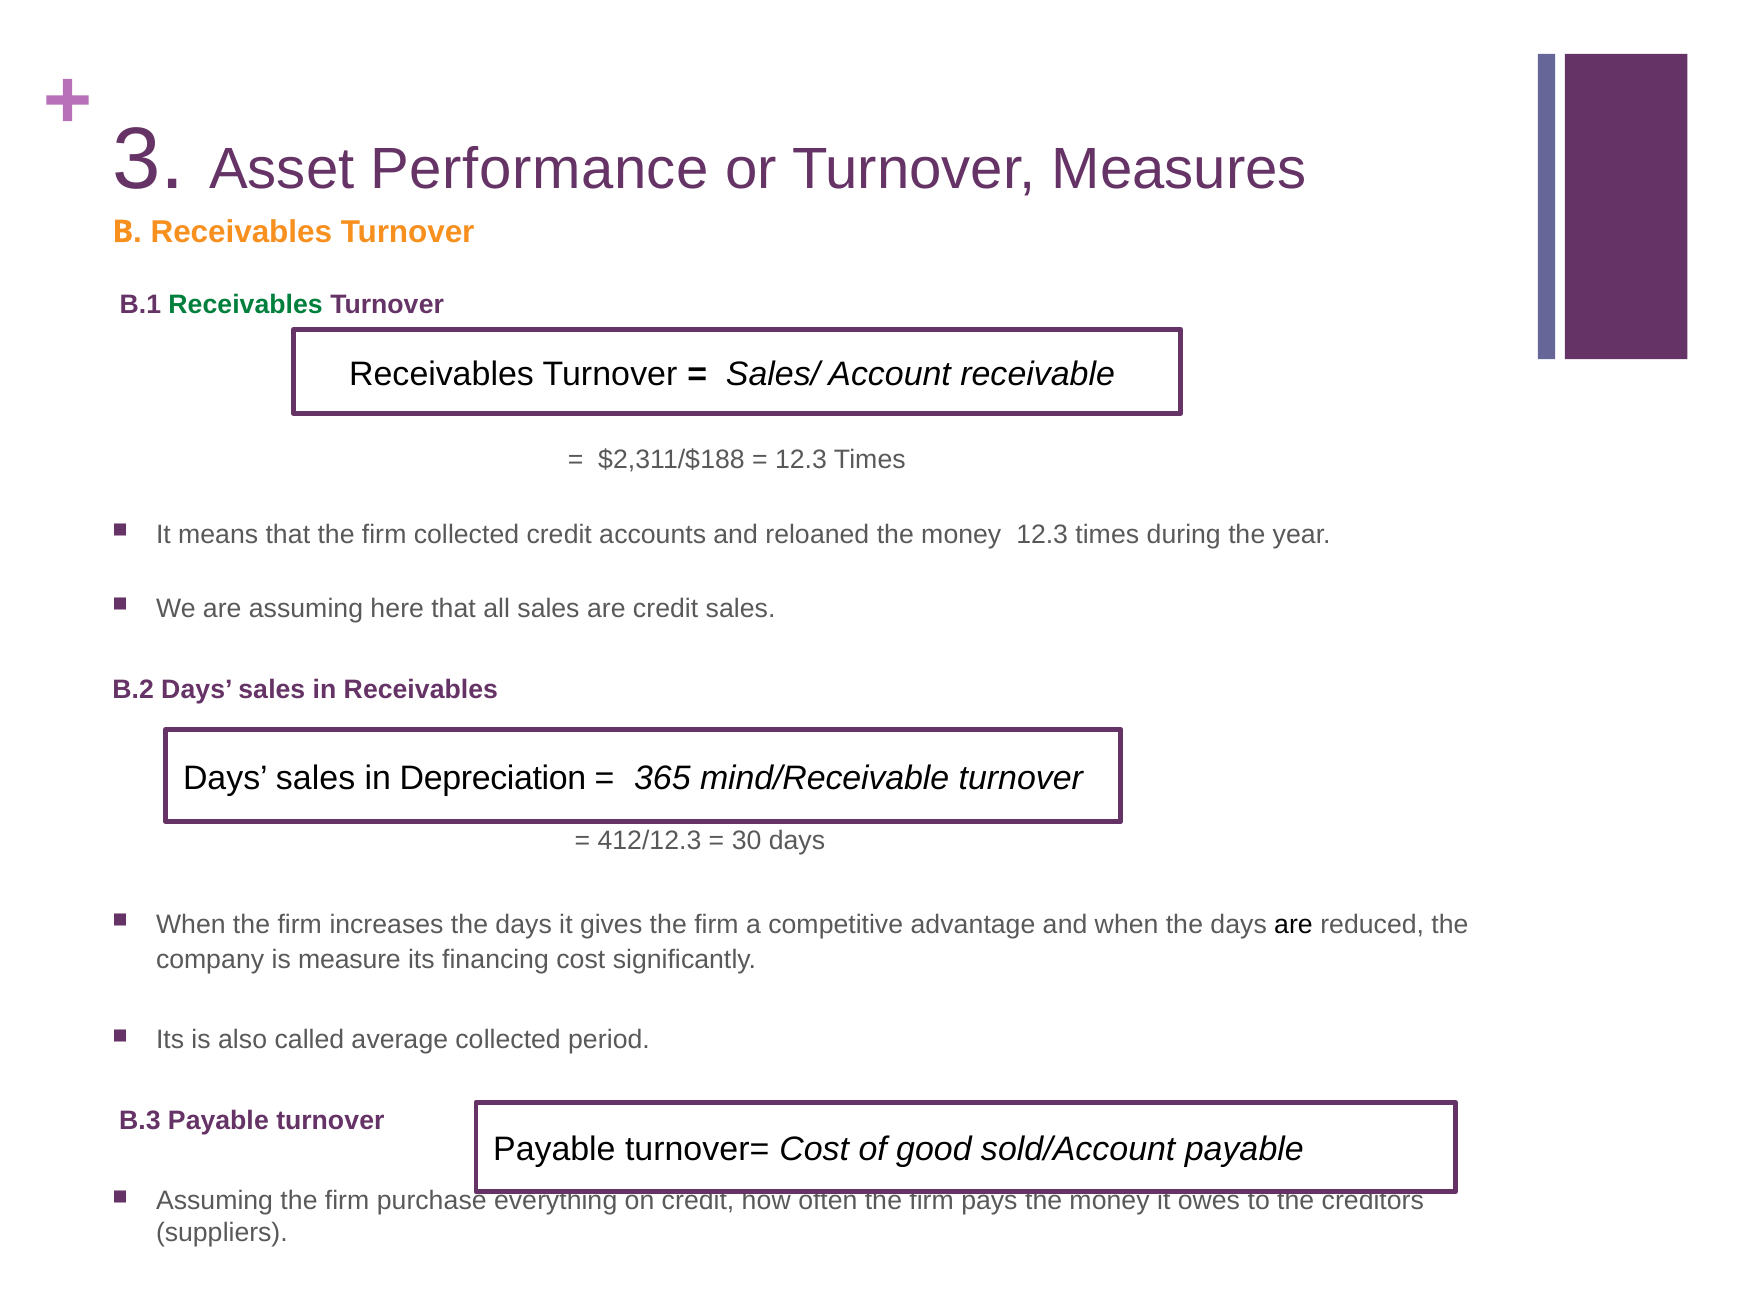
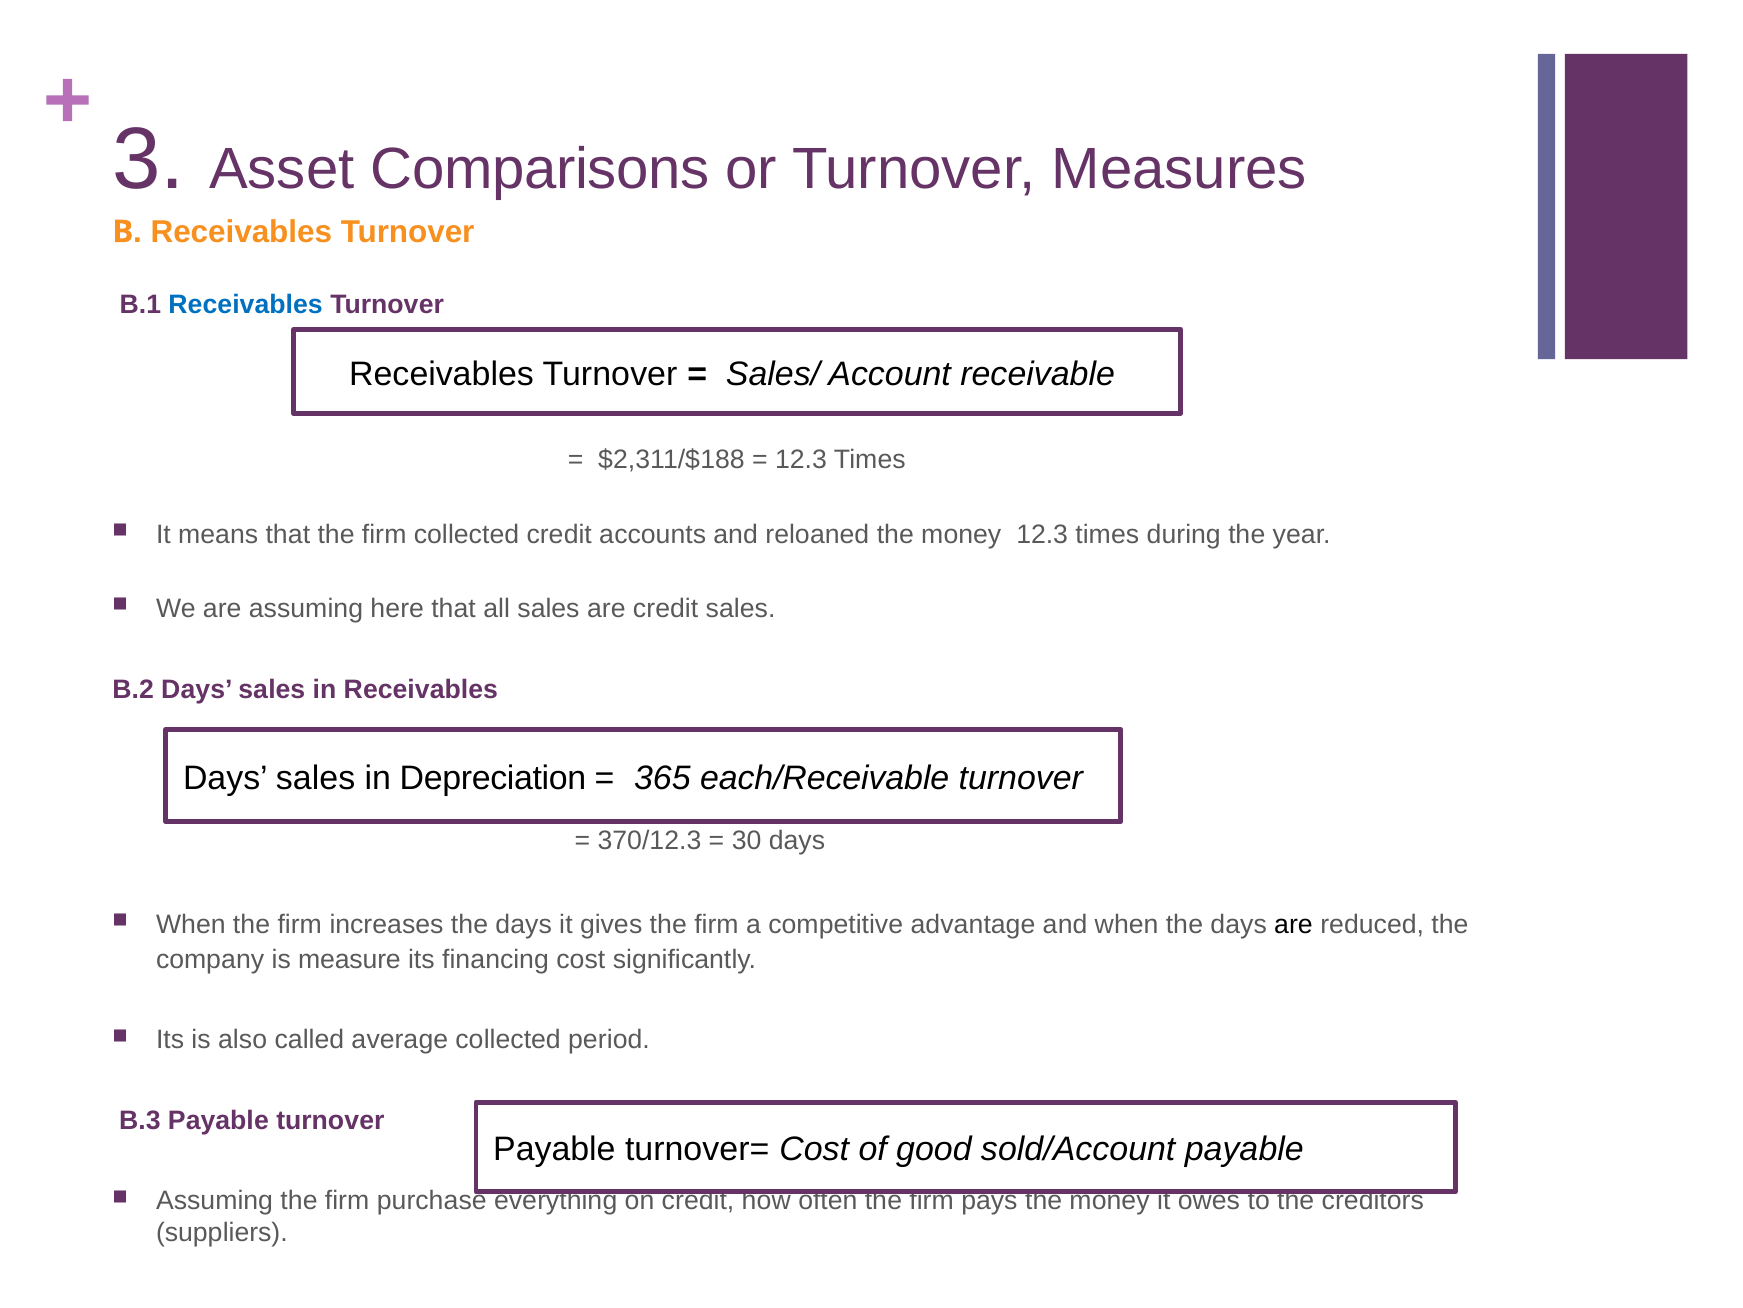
Performance: Performance -> Comparisons
Receivables at (246, 305) colour: green -> blue
mind/Receivable: mind/Receivable -> each/Receivable
412/12.3: 412/12.3 -> 370/12.3
